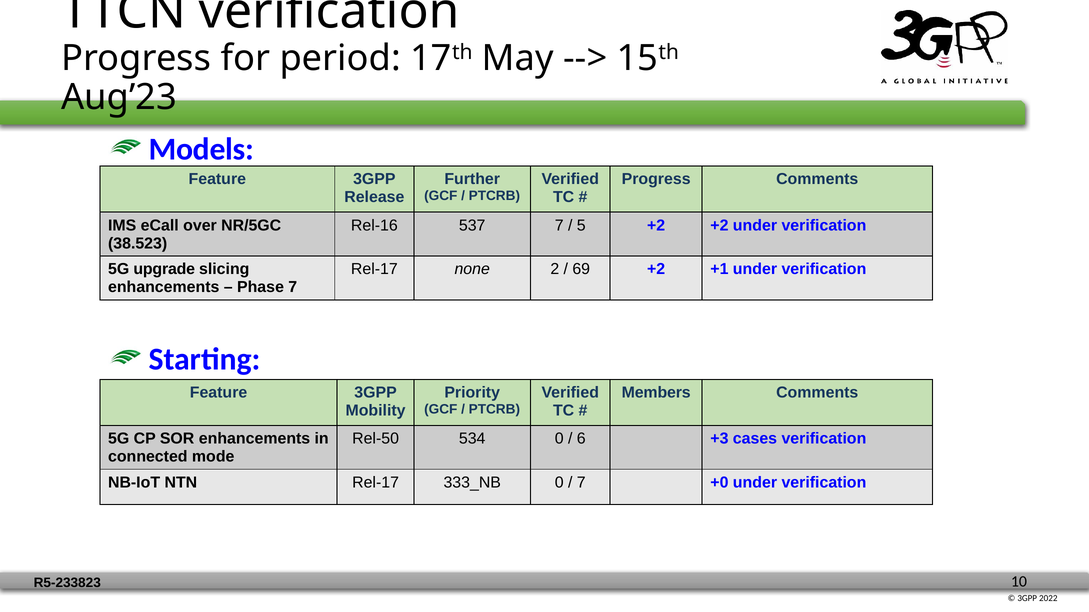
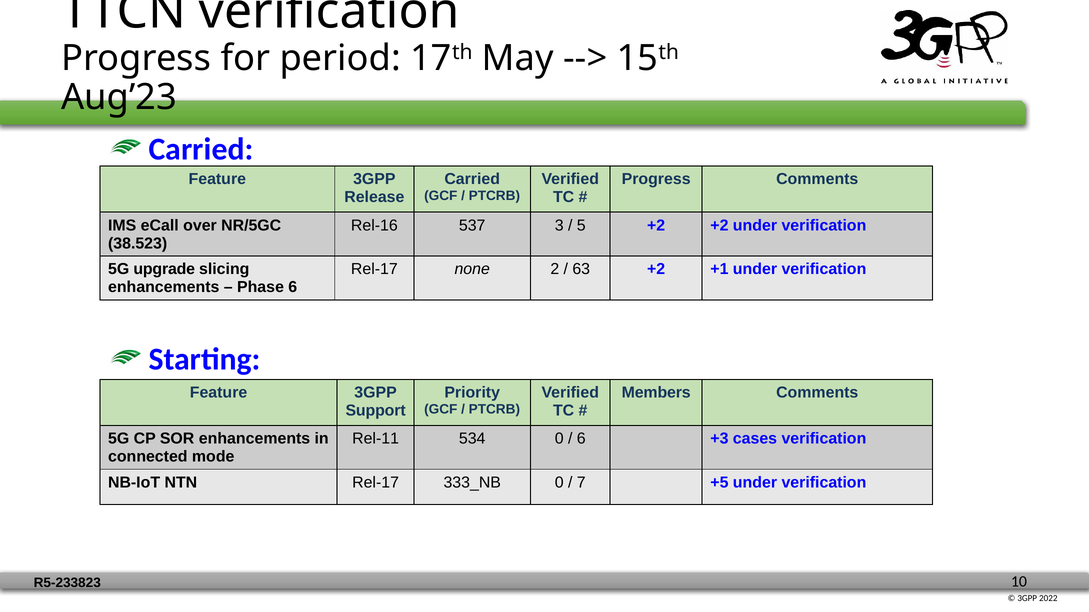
Models at (201, 149): Models -> Carried
Further at (472, 179): Further -> Carried
537 7: 7 -> 3
69: 69 -> 63
Phase 7: 7 -> 6
Mobility: Mobility -> Support
Rel-50: Rel-50 -> Rel-11
+0: +0 -> +5
